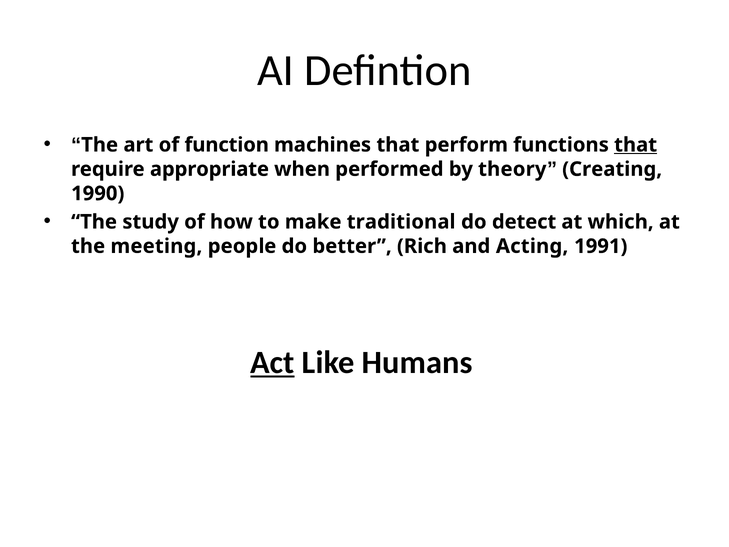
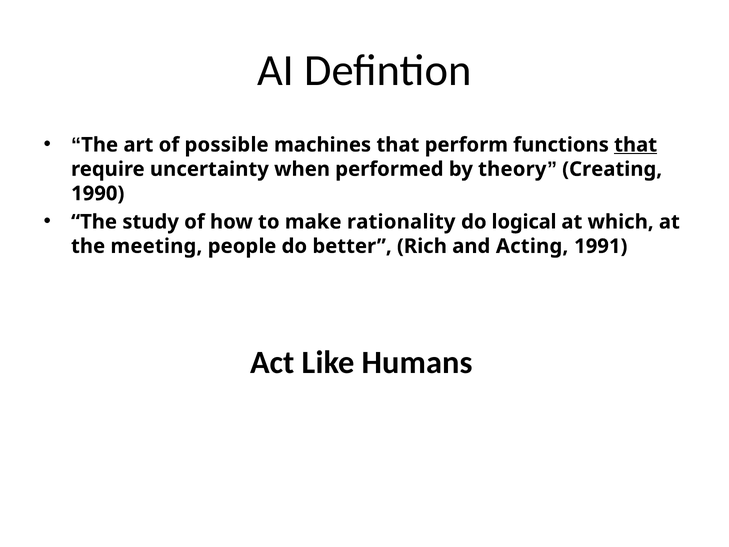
function: function -> possible
appropriate: appropriate -> uncertainty
traditional: traditional -> rationality
detect: detect -> logical
Act underline: present -> none
